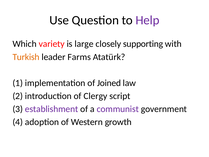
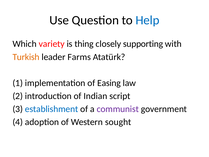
Help colour: purple -> blue
large: large -> thing
Joined: Joined -> Easing
Clergy: Clergy -> Indian
establishment colour: purple -> blue
growth: growth -> sought
